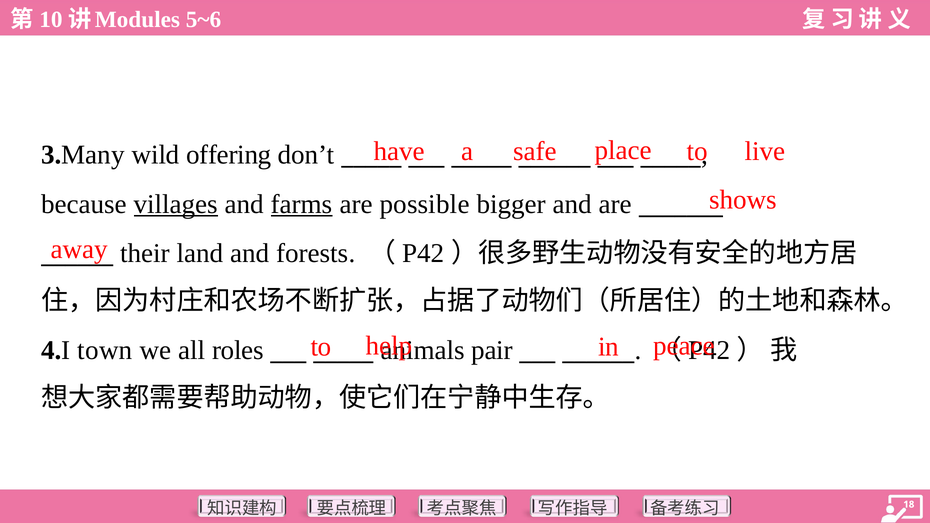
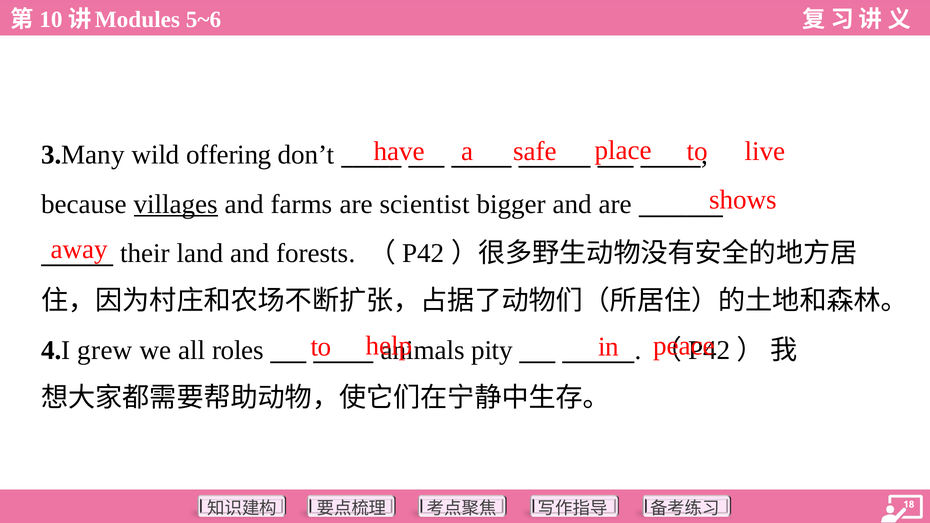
farms underline: present -> none
possible: possible -> scientist
town: town -> grew
pair: pair -> pity
